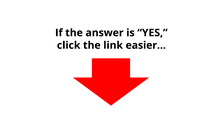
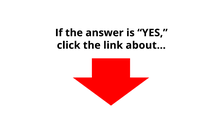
easier…: easier… -> about…
